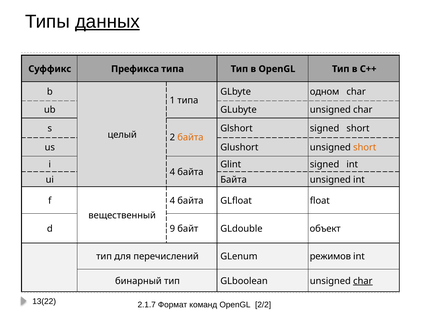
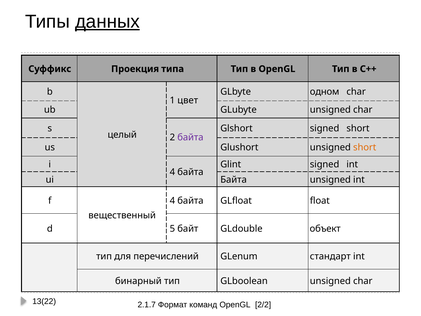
Префикса: Префикса -> Проекция
1 типа: типа -> цвет
байта at (190, 137) colour: orange -> purple
9: 9 -> 5
режимов: режимов -> стандарт
char at (363, 281) underline: present -> none
